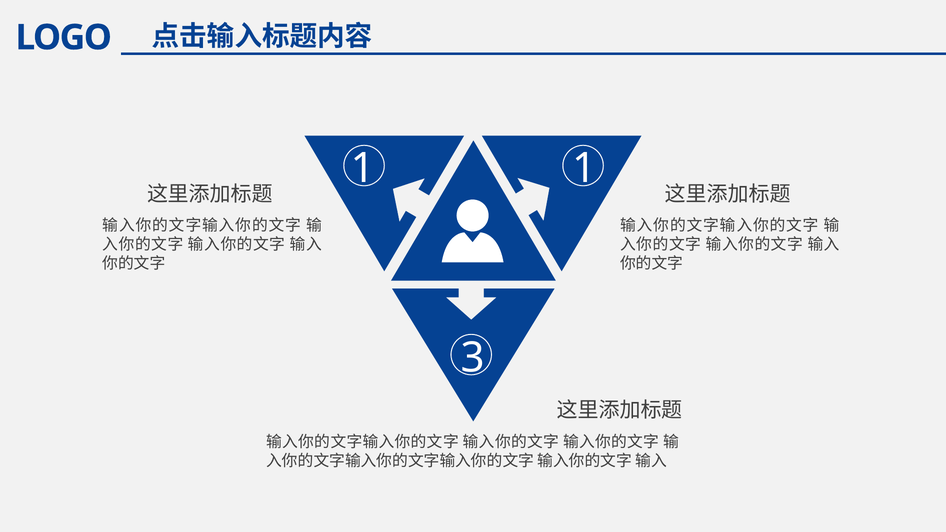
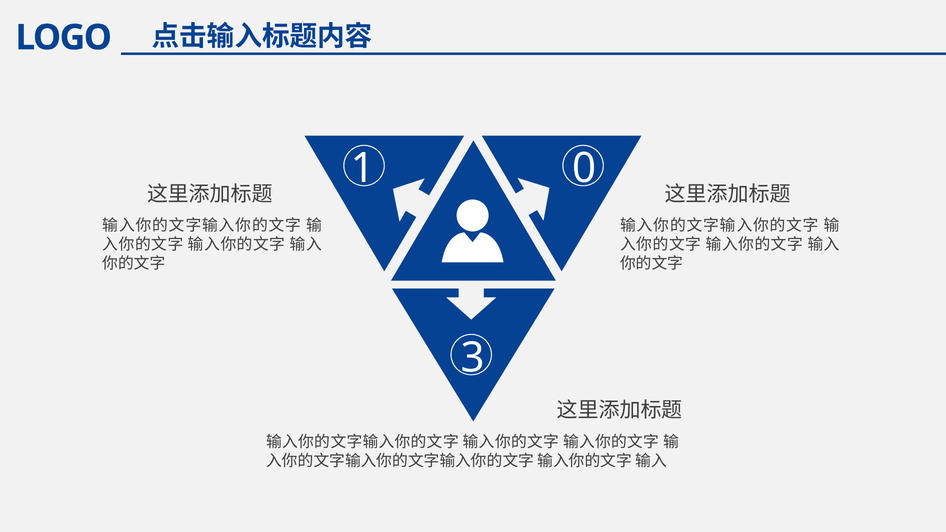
1 at (584, 169): 1 -> 0
